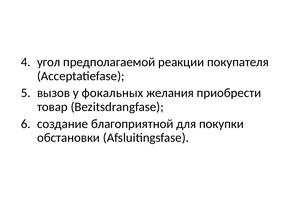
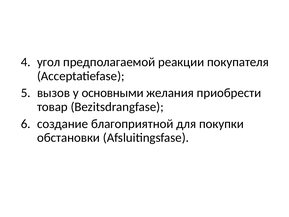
фокальных: фокальных -> основными
